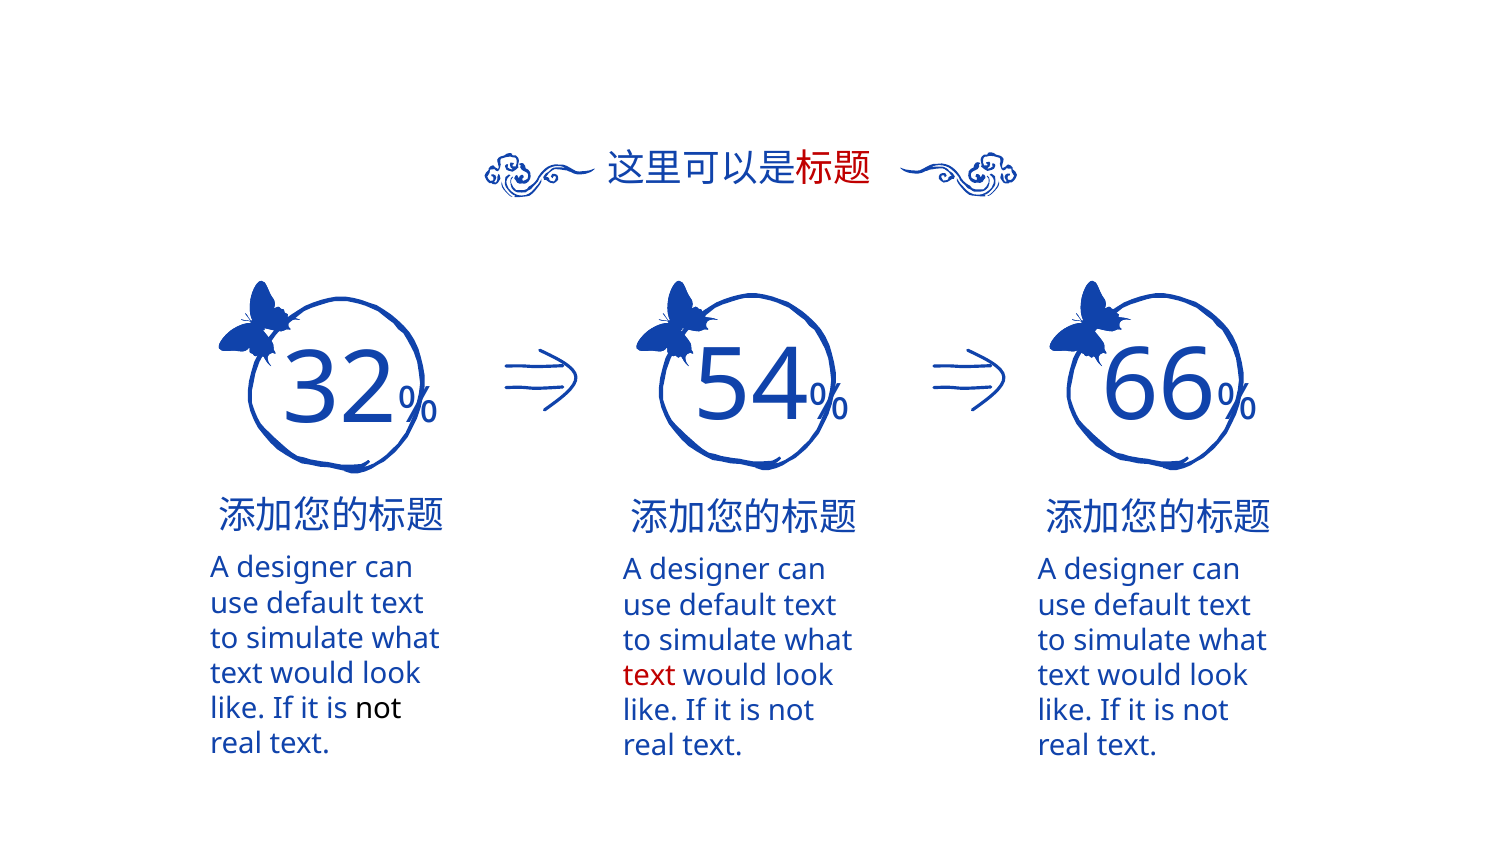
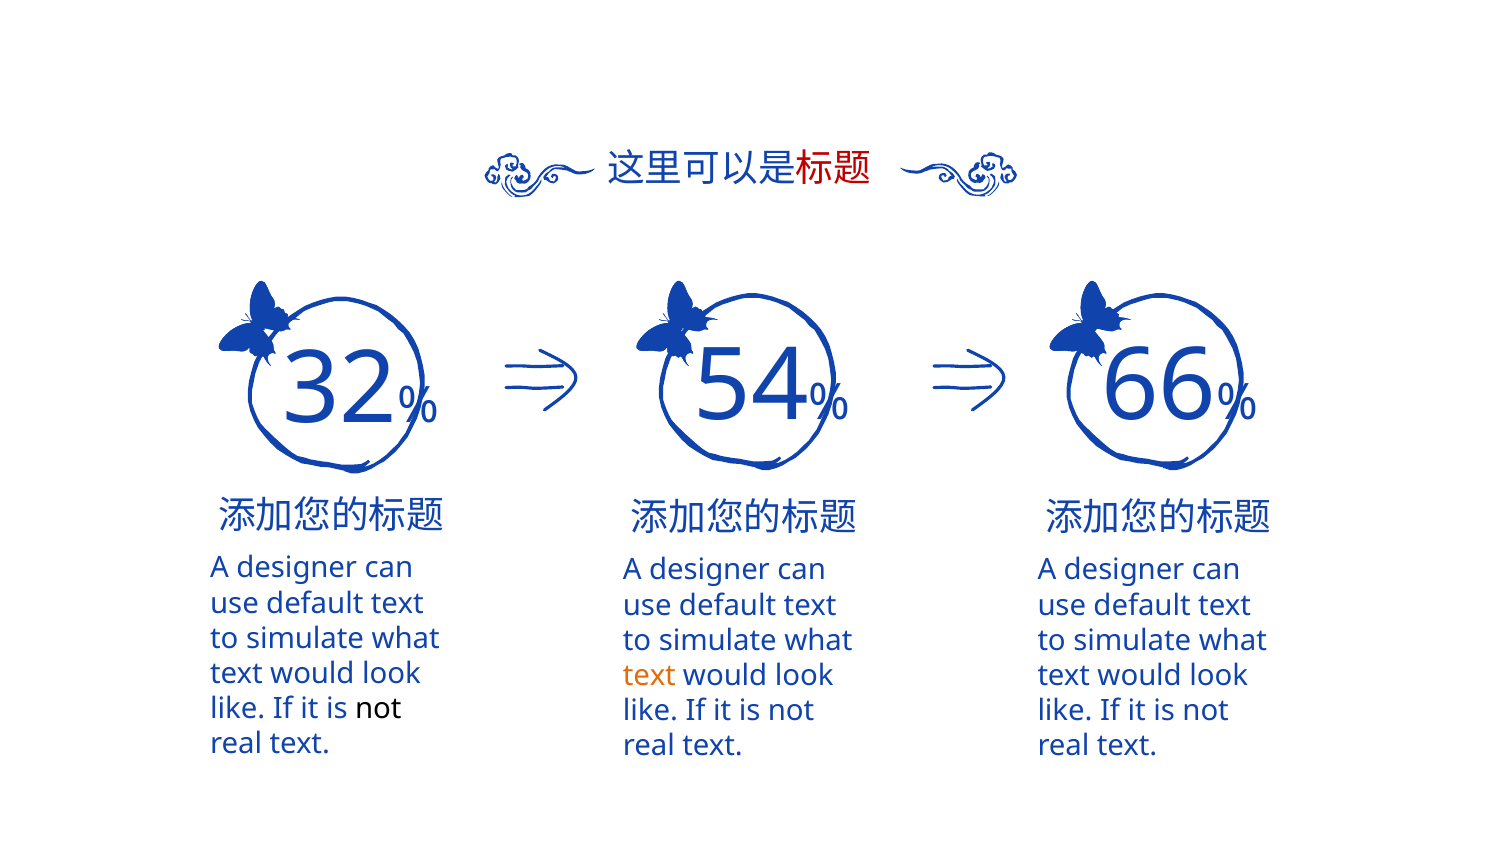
text at (649, 676) colour: red -> orange
